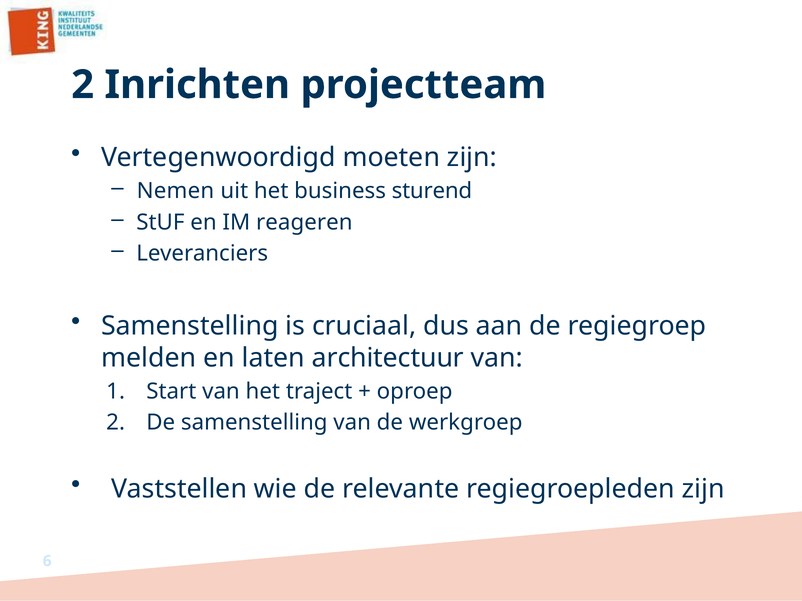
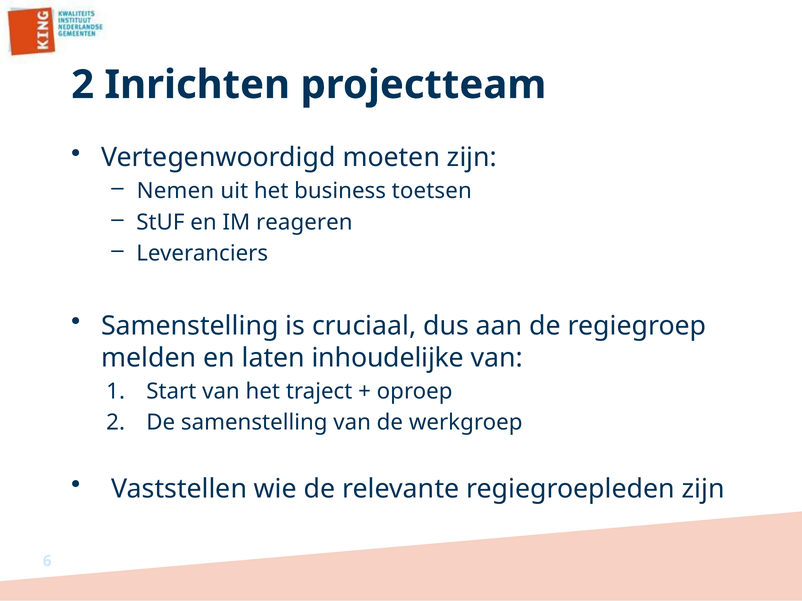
sturend: sturend -> toetsen
architectuur: architectuur -> inhoudelijke
